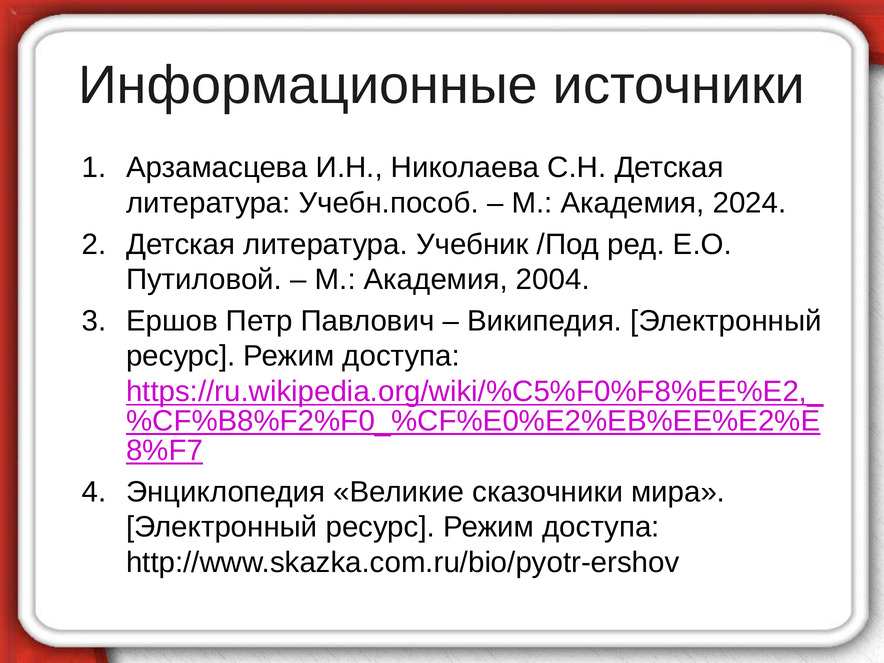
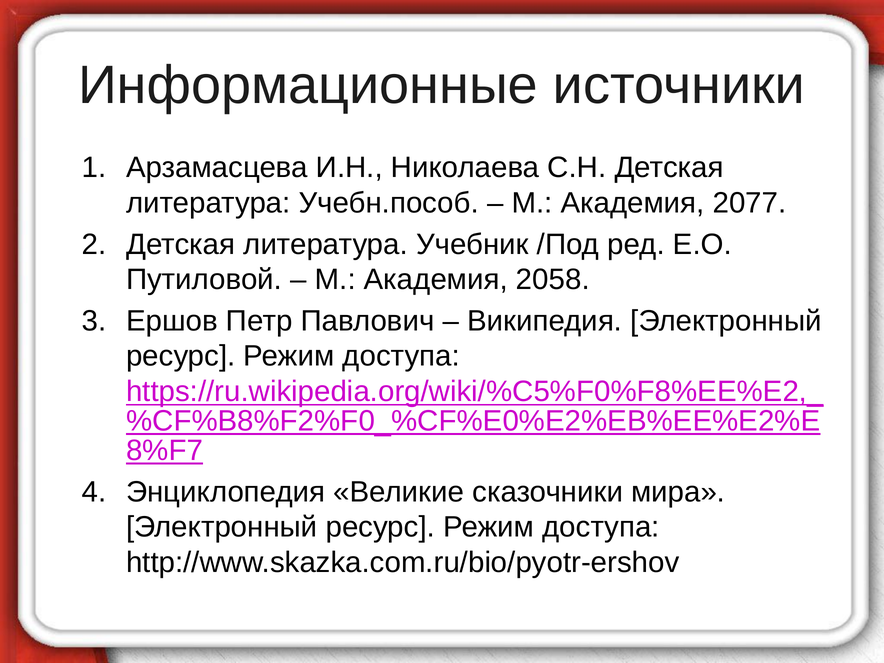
2024: 2024 -> 2077
2004: 2004 -> 2058
